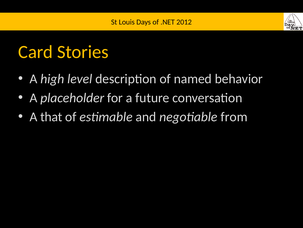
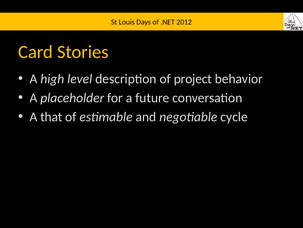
named: named -> project
from: from -> cycle
